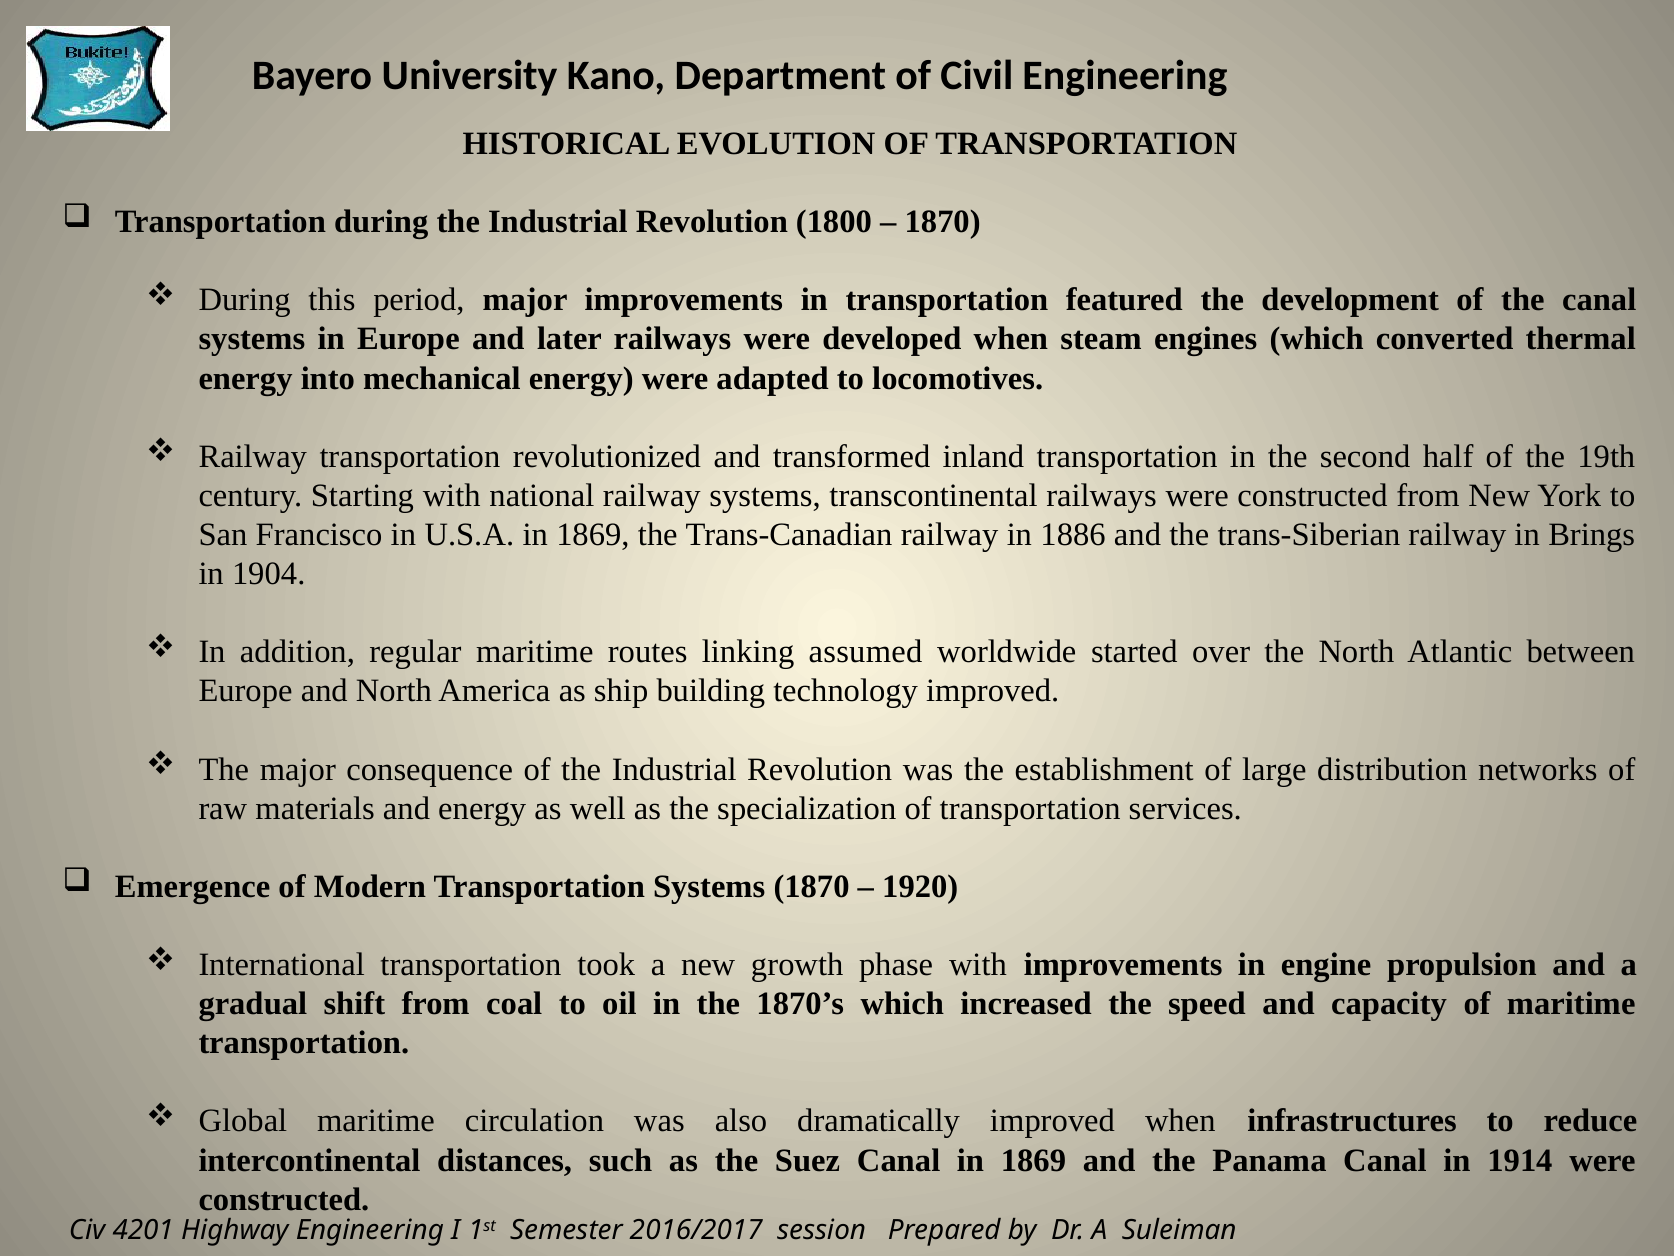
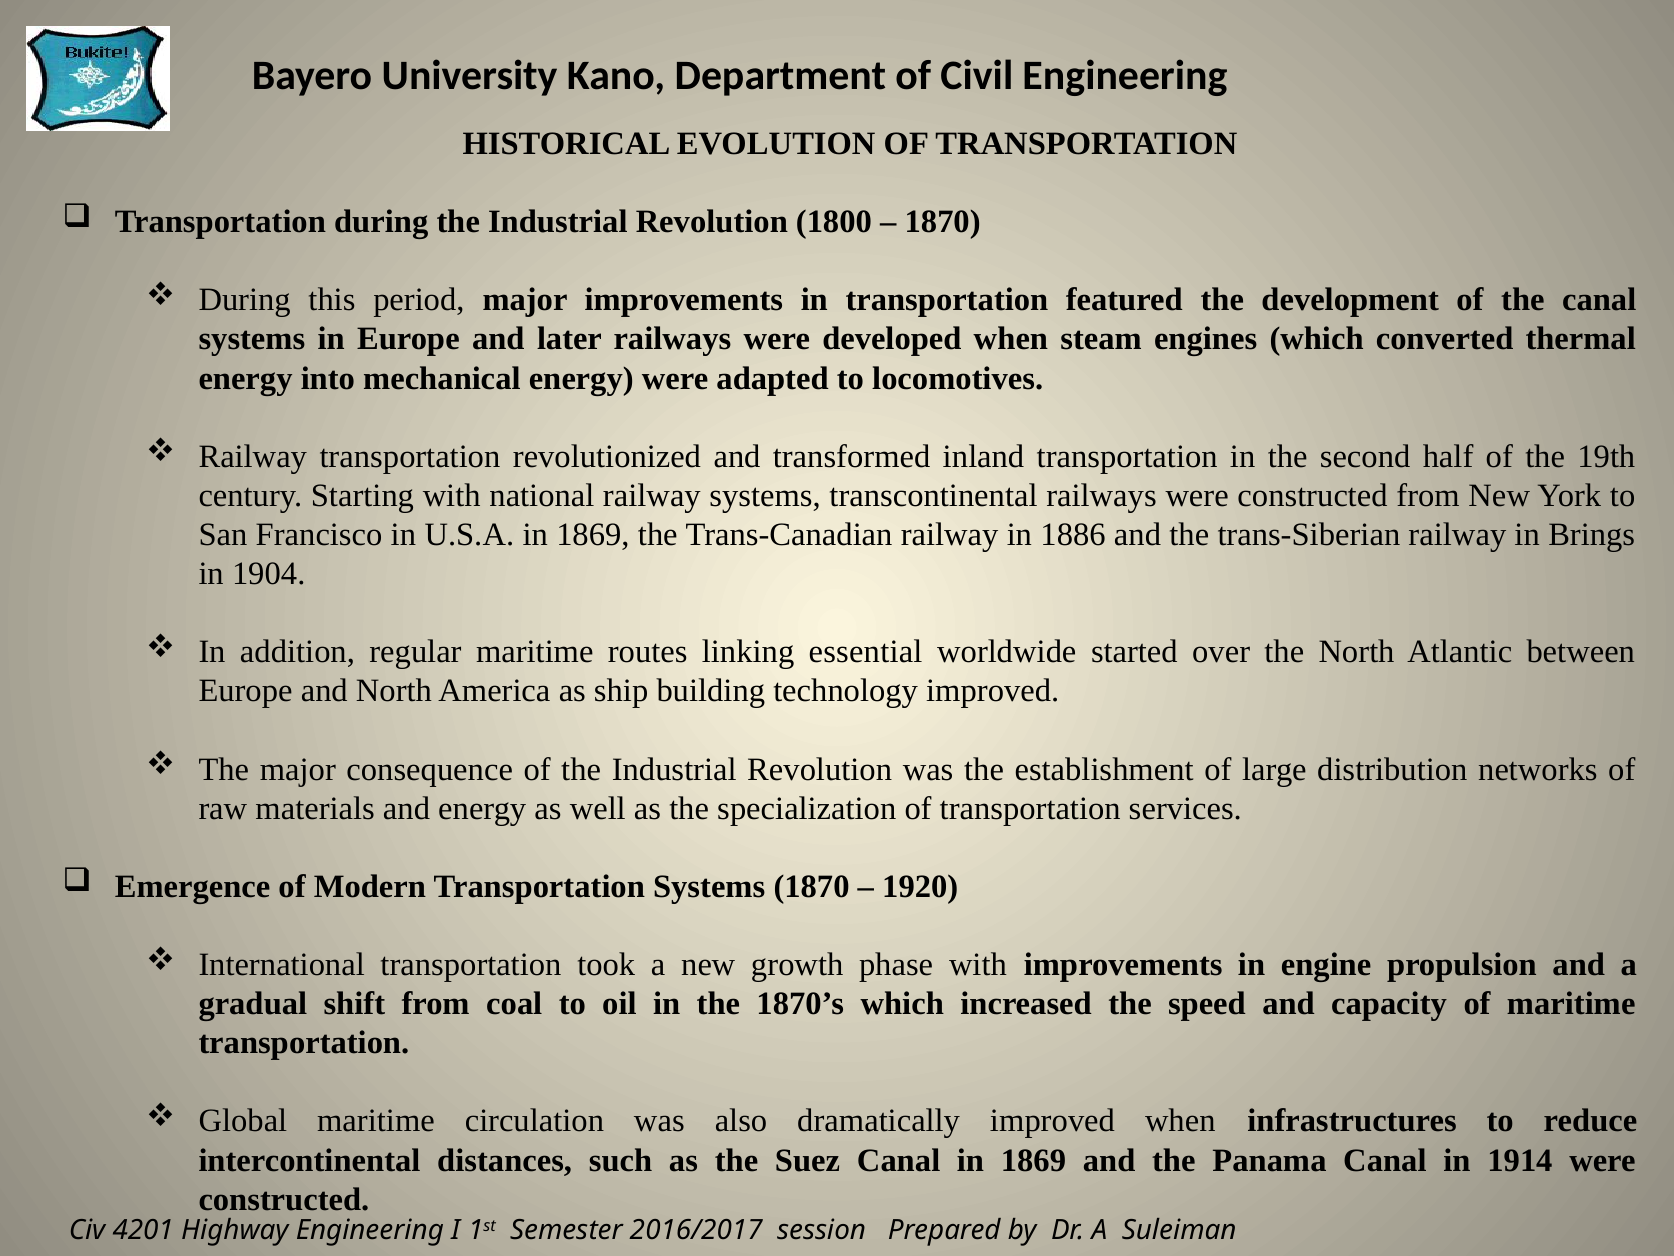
assumed: assumed -> essential
